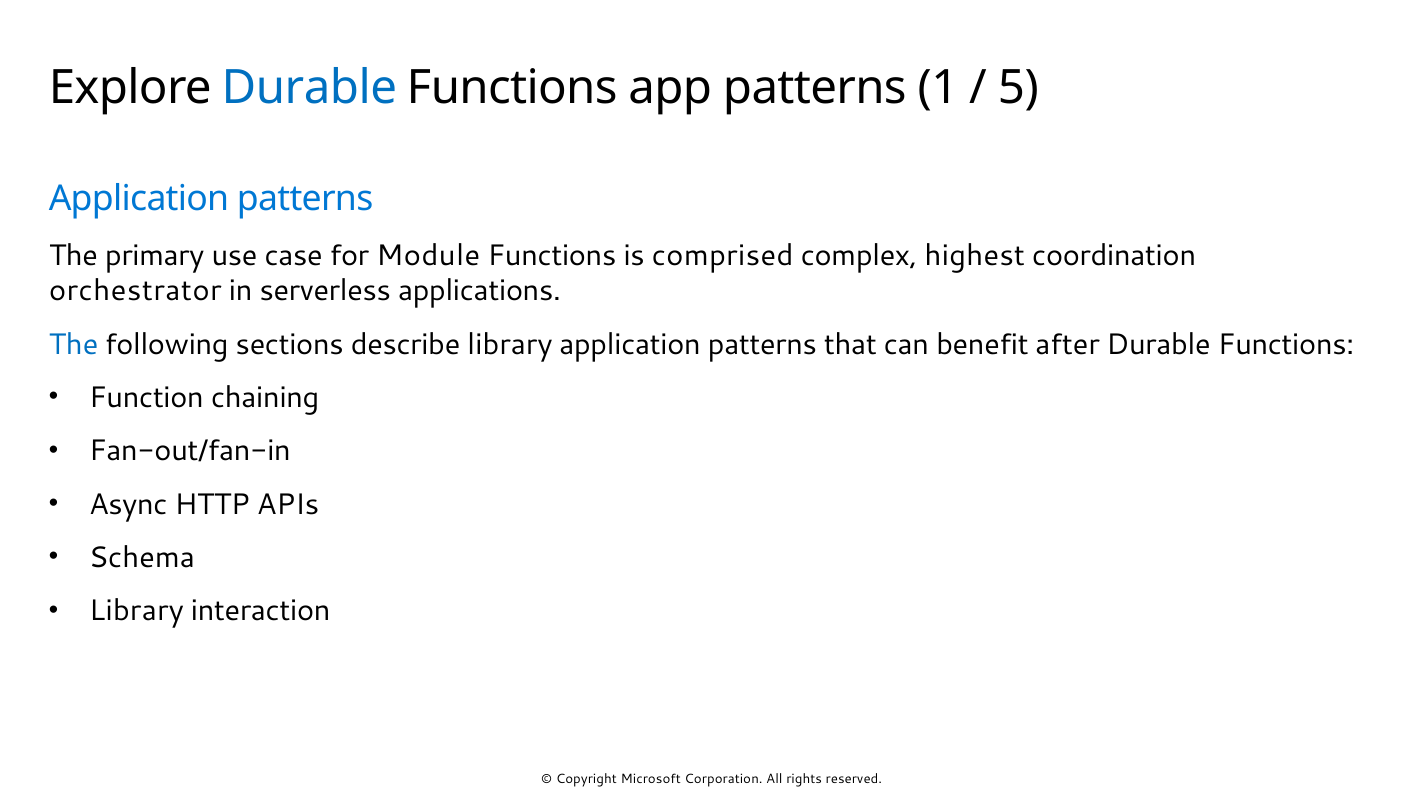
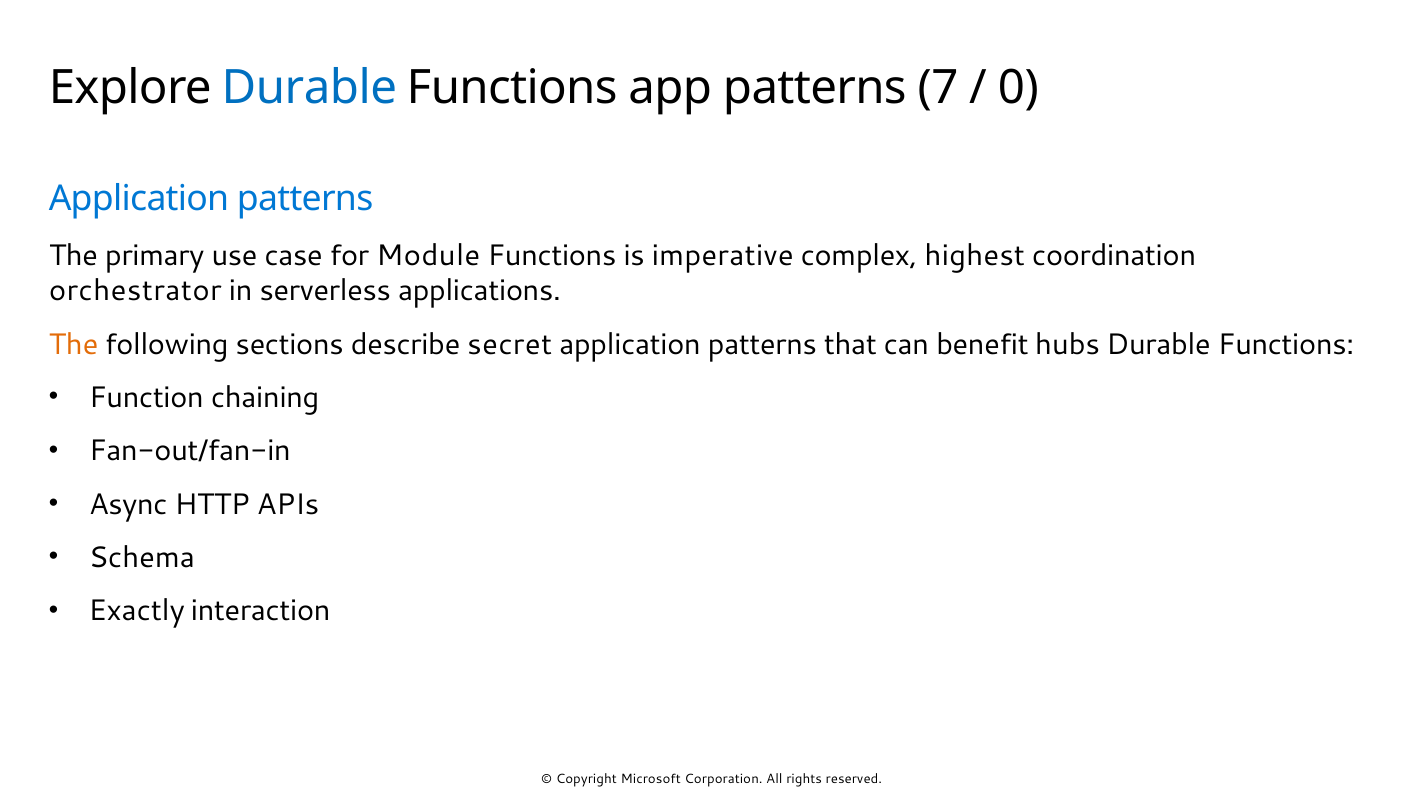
1: 1 -> 7
5: 5 -> 0
comprised: comprised -> imperative
The at (74, 345) colour: blue -> orange
describe library: library -> secret
after: after -> hubs
Library at (136, 611): Library -> Exactly
